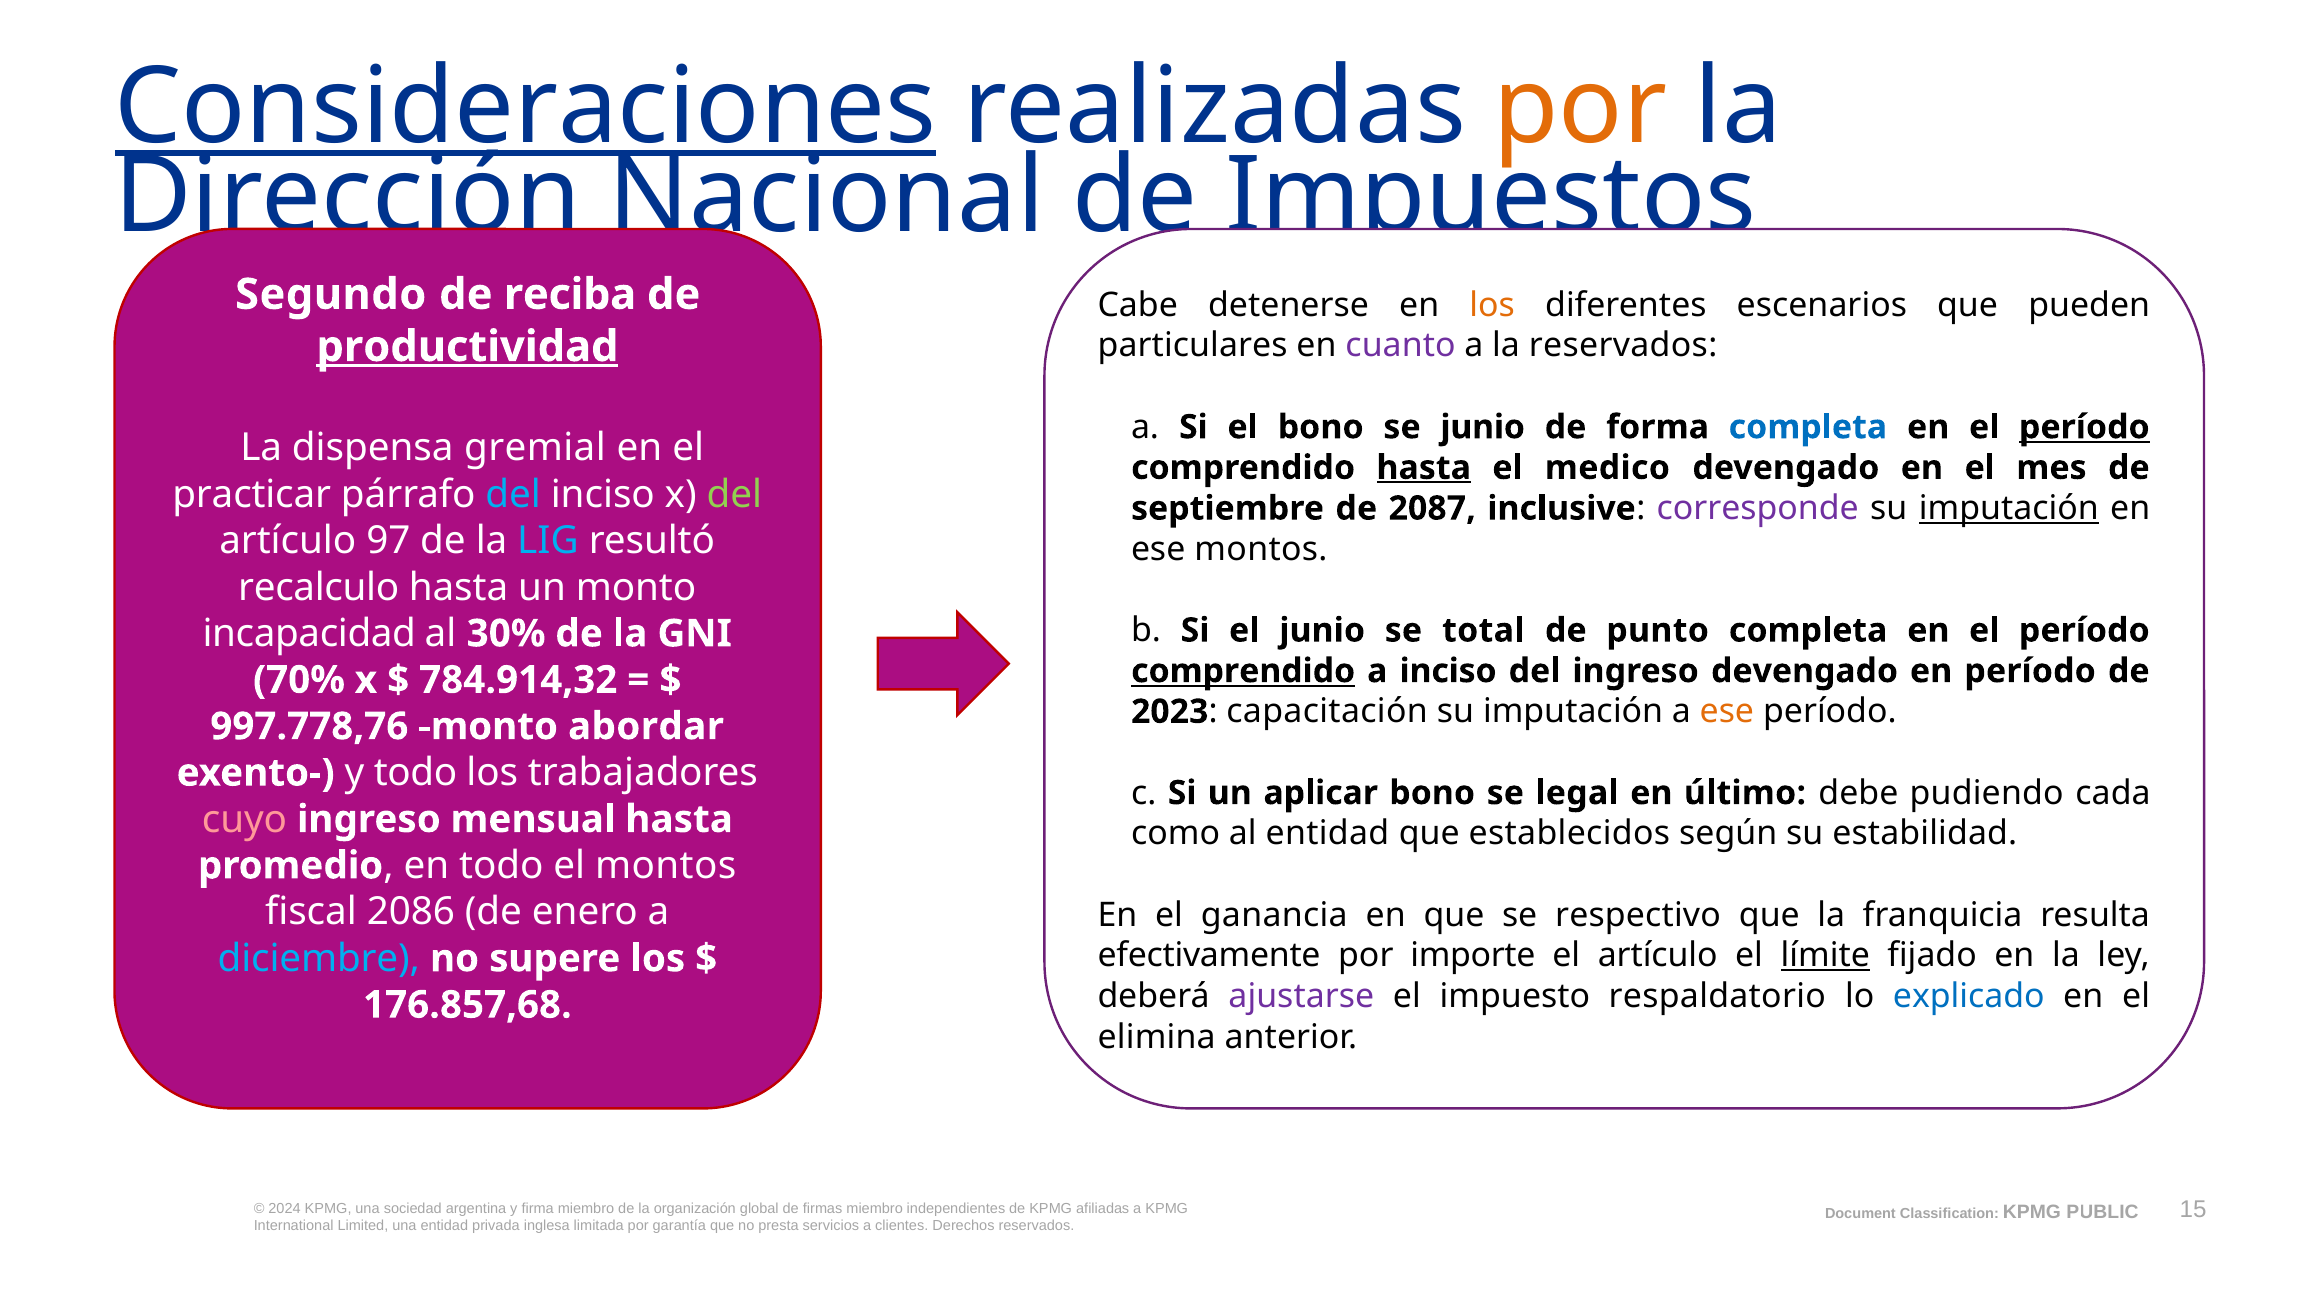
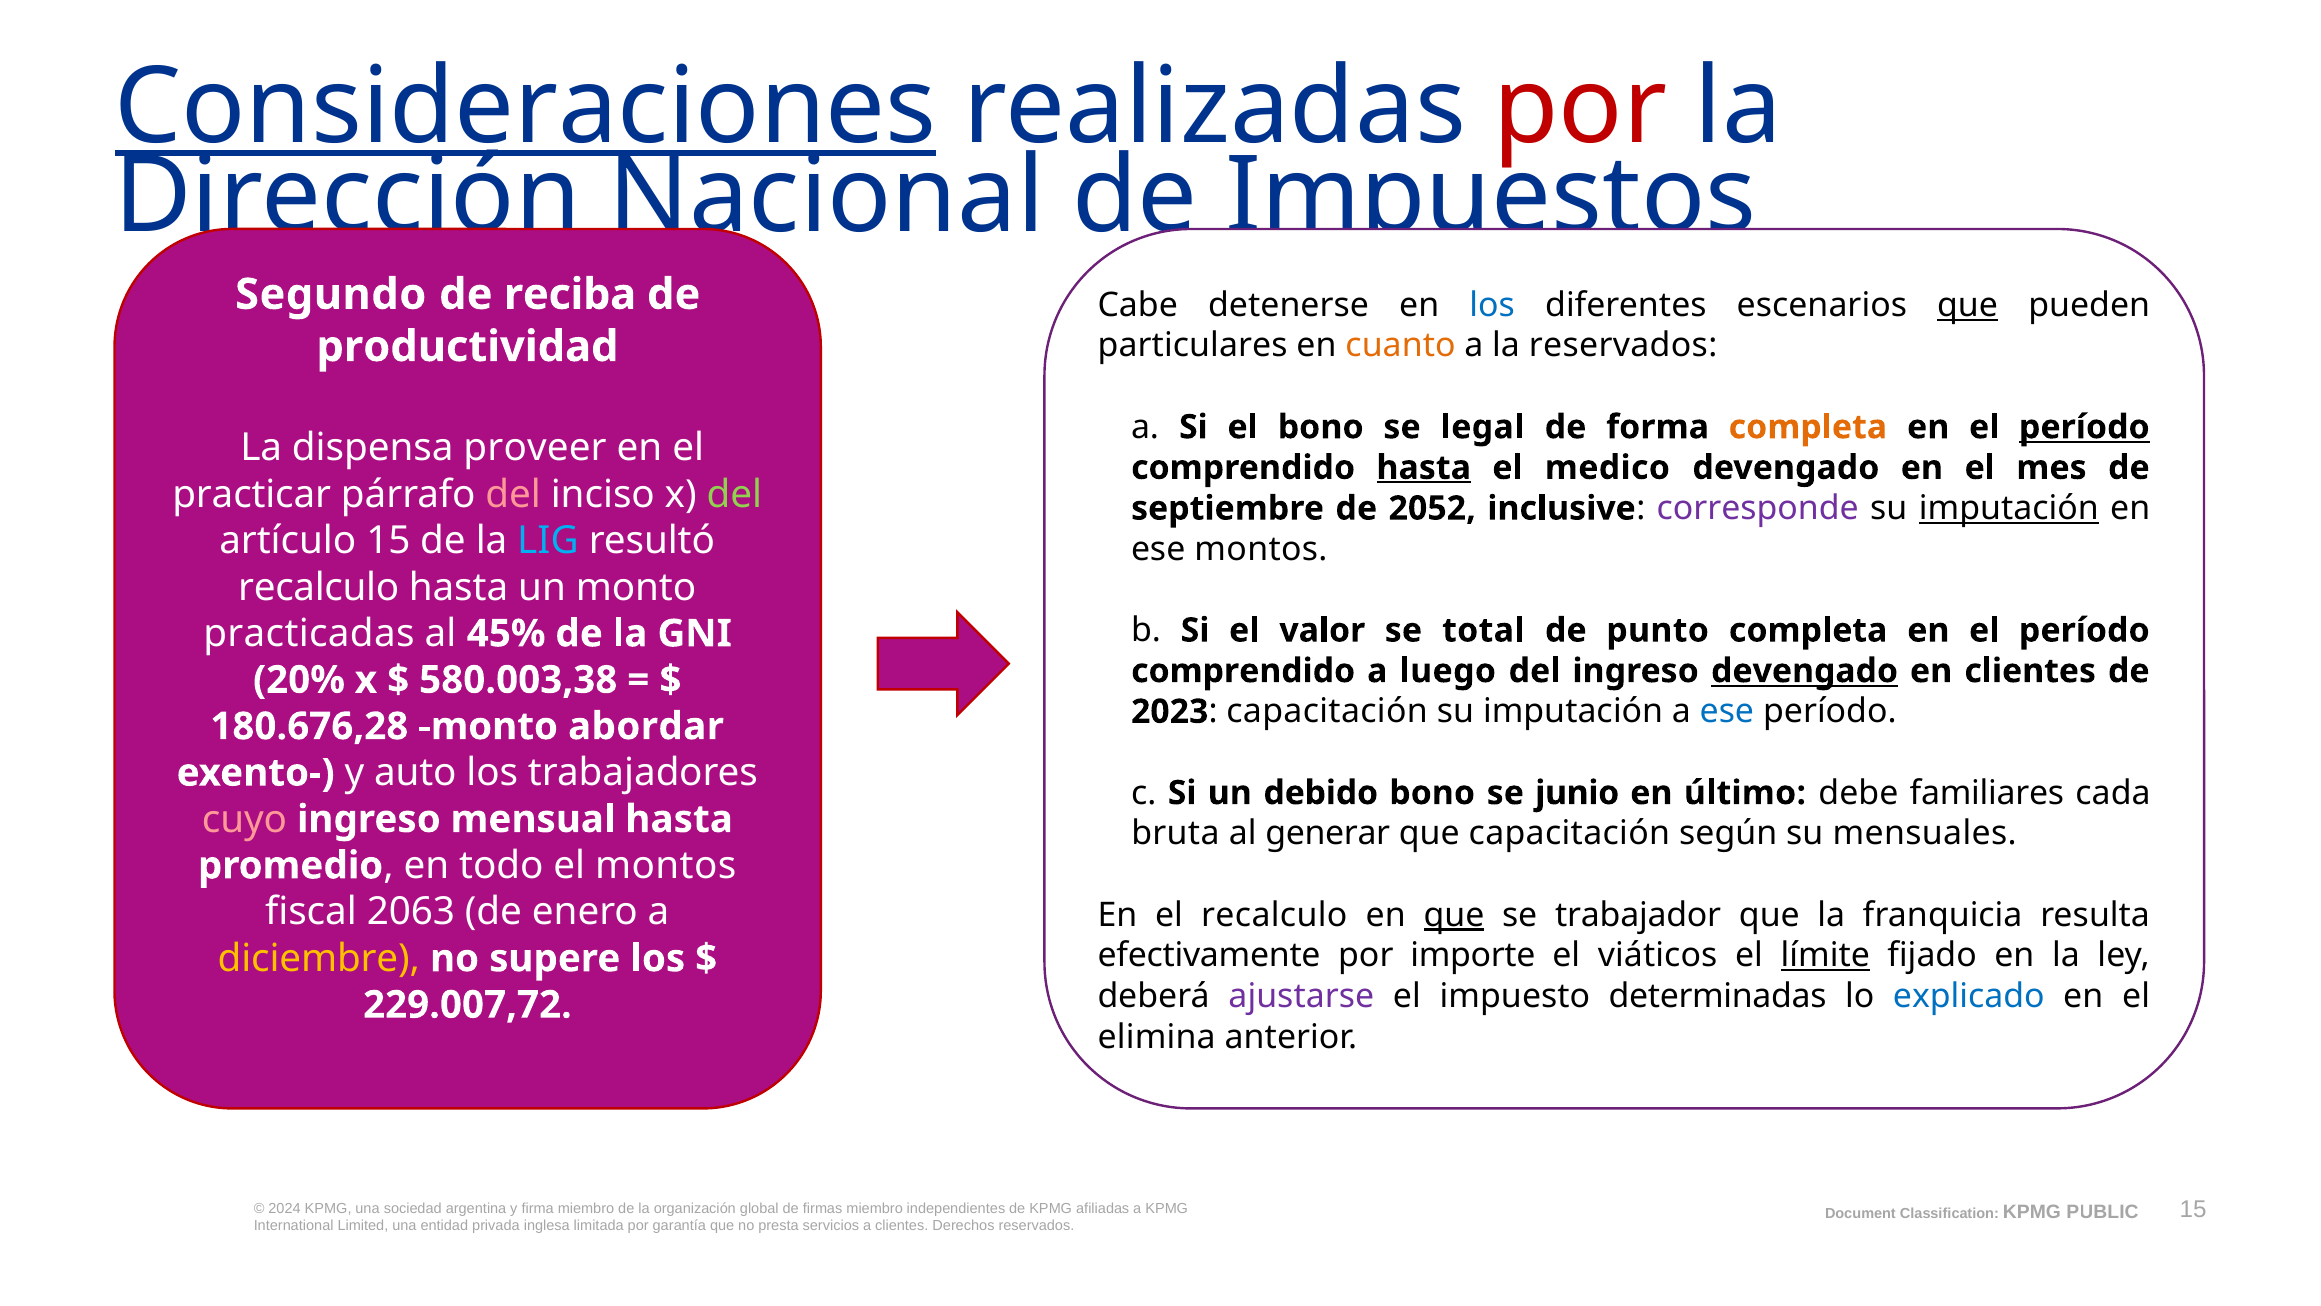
por at (1580, 107) colour: orange -> red
los at (1492, 305) colour: orange -> blue
que at (1968, 305) underline: none -> present
cuanto colour: purple -> orange
productividad underline: present -> none
se junio: junio -> legal
completa at (1808, 427) colour: blue -> orange
gremial: gremial -> proveer
del at (513, 494) colour: light blue -> pink
2087: 2087 -> 2052
artículo 97: 97 -> 15
el junio: junio -> valor
incapacidad: incapacidad -> practicadas
30%: 30% -> 45%
comprendido at (1243, 671) underline: present -> none
a inciso: inciso -> luego
devengado at (1805, 671) underline: none -> present
en período: período -> clientes
70%: 70% -> 20%
784.914,32: 784.914,32 -> 580.003,38
ese at (1727, 711) colour: orange -> blue
997.778,76: 997.778,76 -> 180.676,28
y todo: todo -> auto
aplicar: aplicar -> debido
legal: legal -> junio
pudiendo: pudiendo -> familiares
como: como -> bruta
al entidad: entidad -> generar
que establecidos: establecidos -> capacitación
estabilidad: estabilidad -> mensuales
2086: 2086 -> 2063
el ganancia: ganancia -> recalculo
que at (1454, 915) underline: none -> present
respectivo: respectivo -> trabajador
el artículo: artículo -> viáticos
diciembre colour: light blue -> yellow
respaldatorio: respaldatorio -> determinadas
176.857,68: 176.857,68 -> 229.007,72
